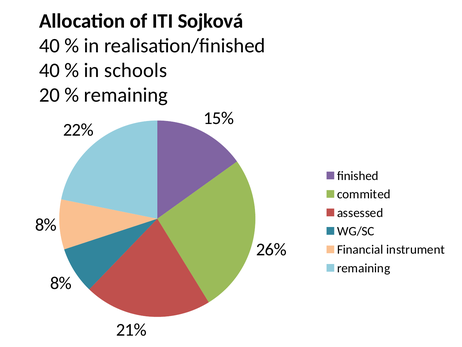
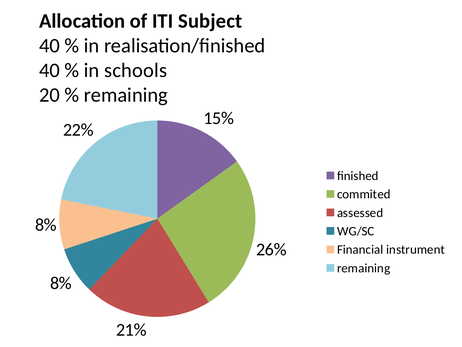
Sojková: Sojková -> Subject
